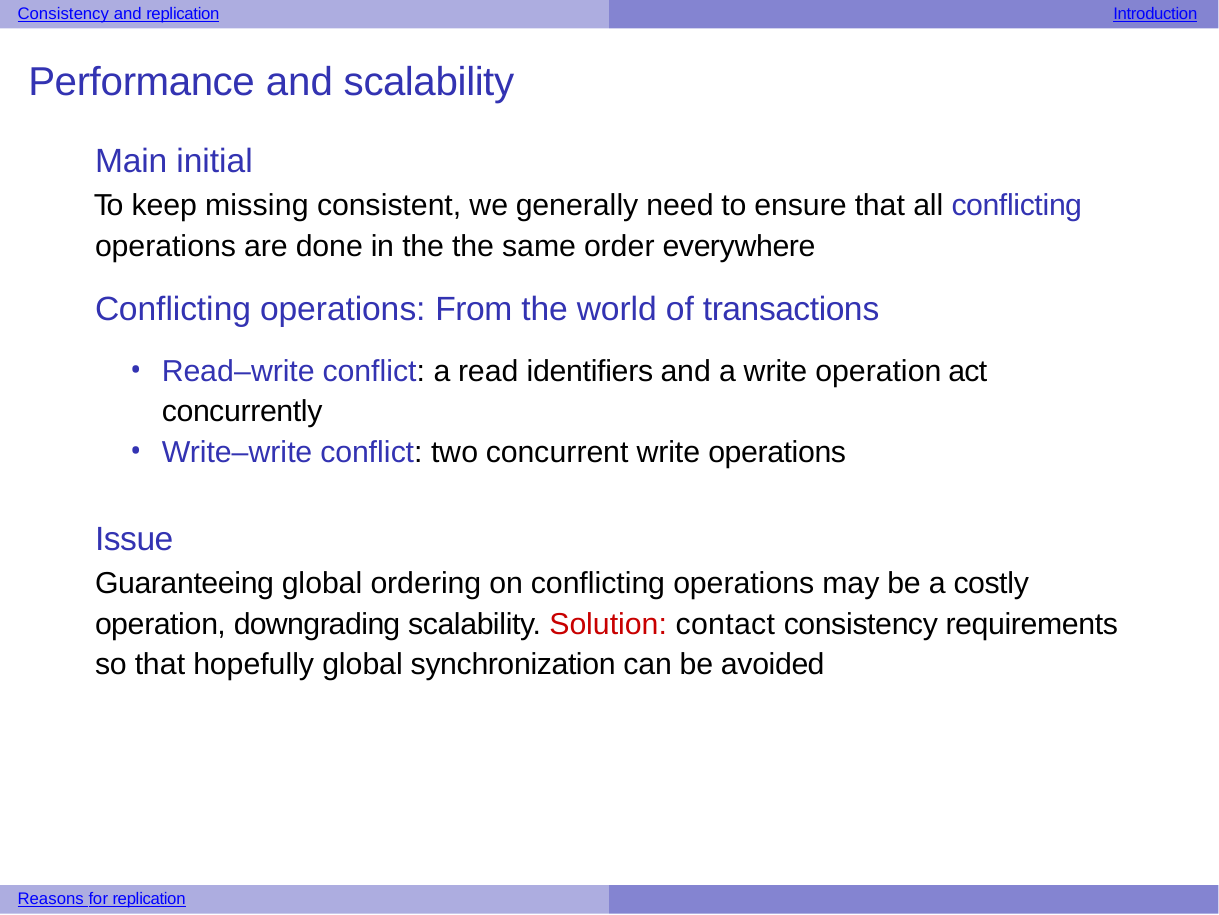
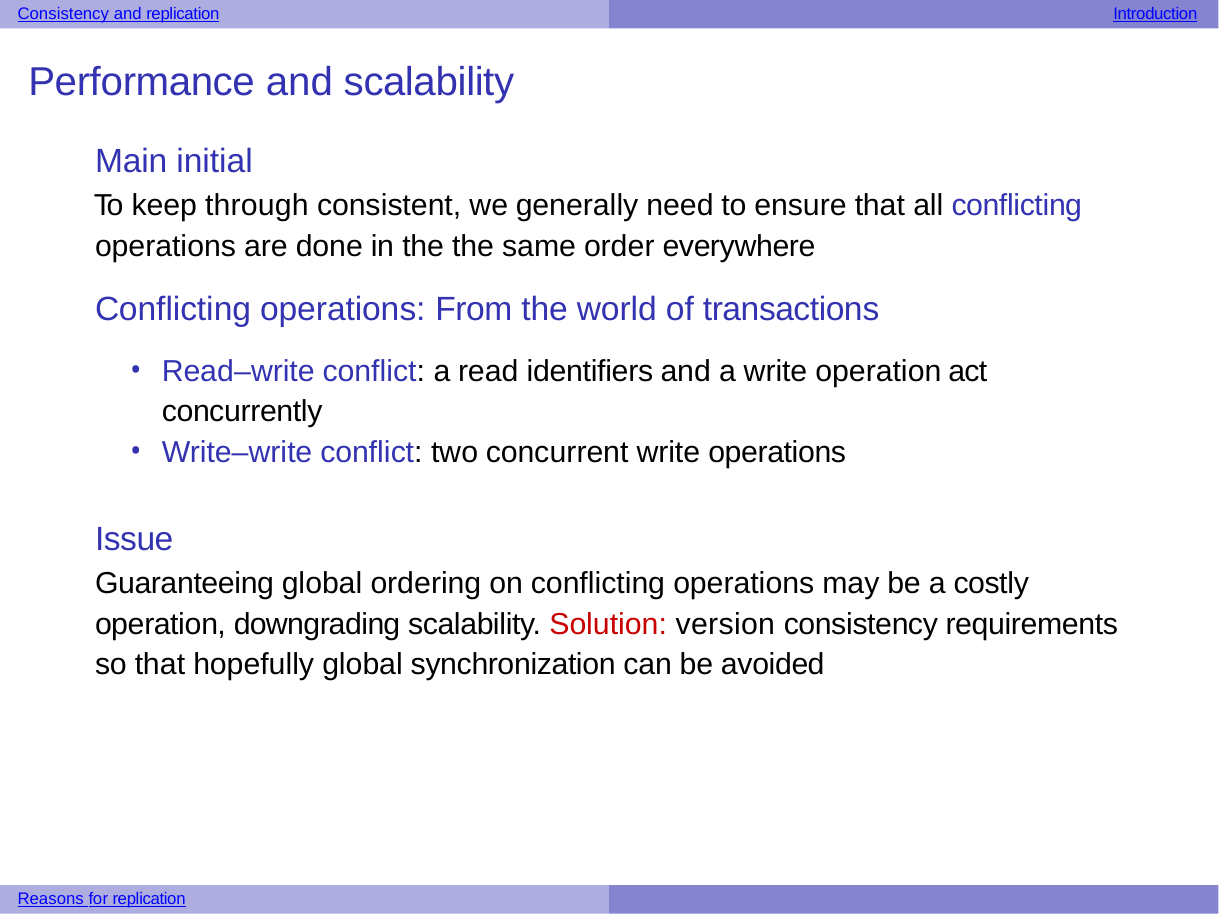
missing: missing -> through
contact: contact -> version
